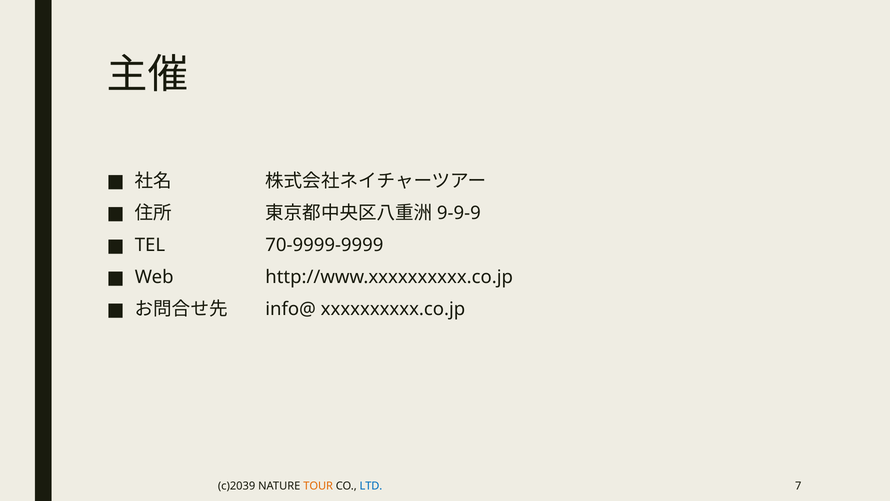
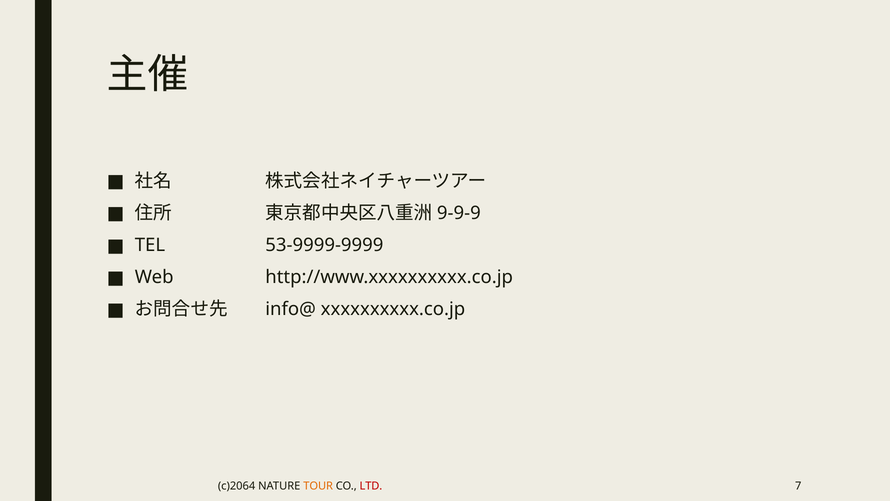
70-9999-9999: 70-9999-9999 -> 53-9999-9999
c)2039: c)2039 -> c)2064
LTD colour: blue -> red
